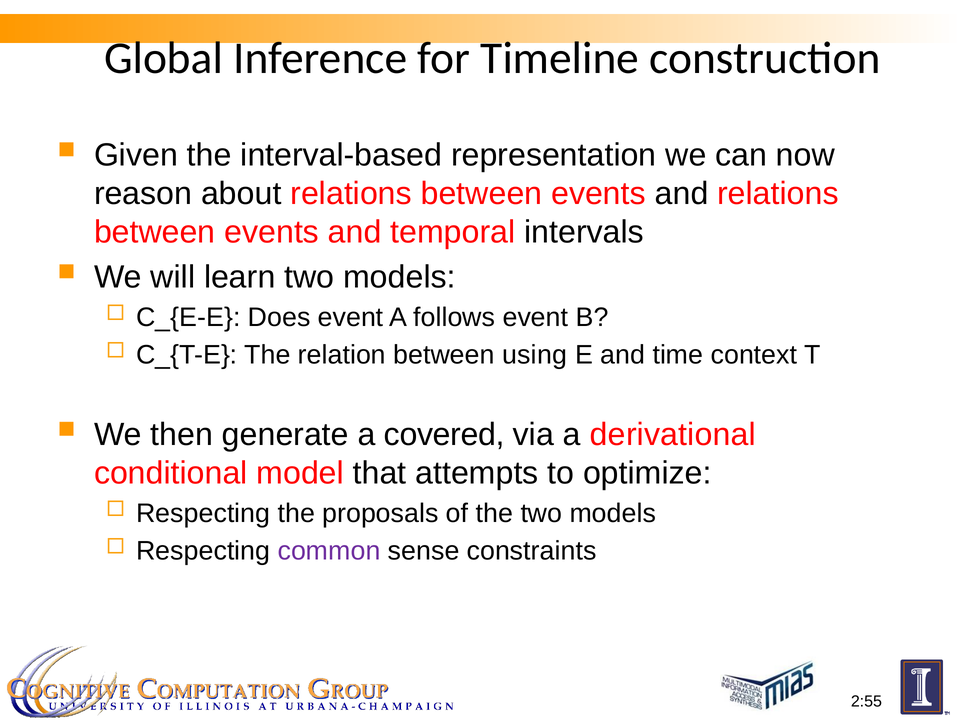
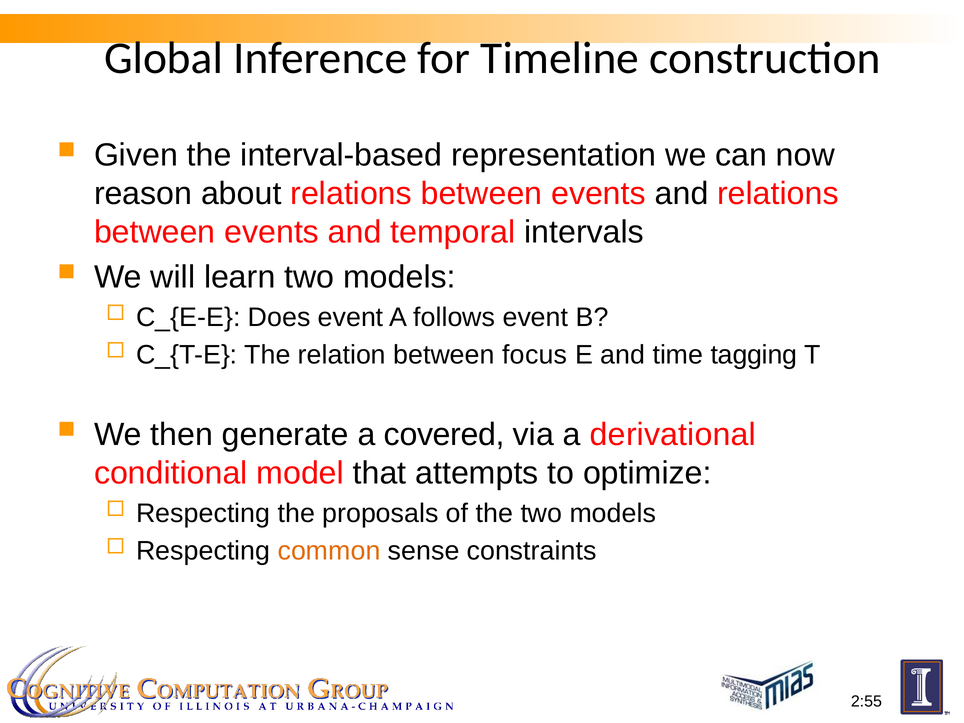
using: using -> focus
context: context -> tagging
common colour: purple -> orange
